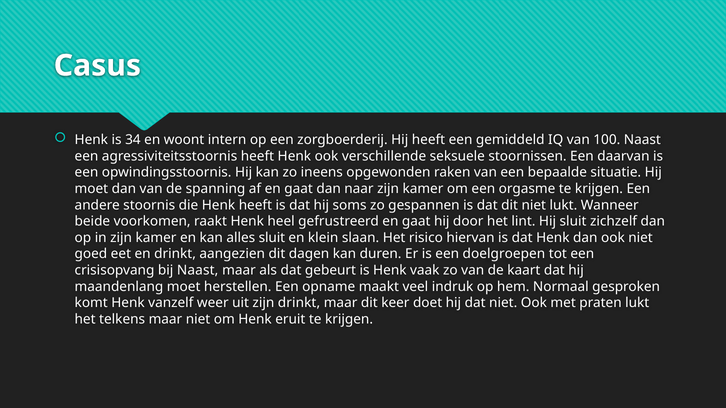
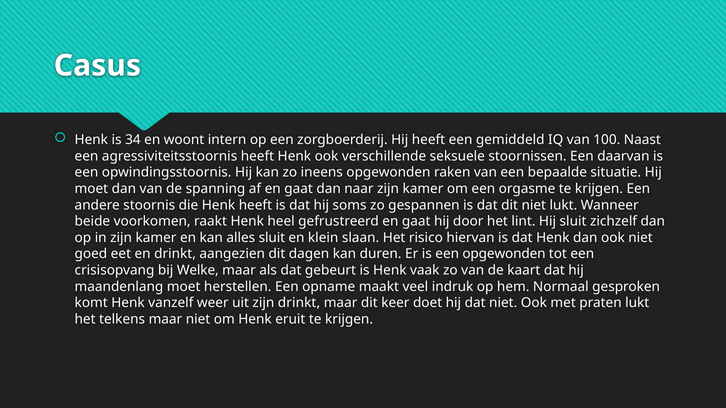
een doelgroepen: doelgroepen -> opgewonden
bij Naast: Naast -> Welke
